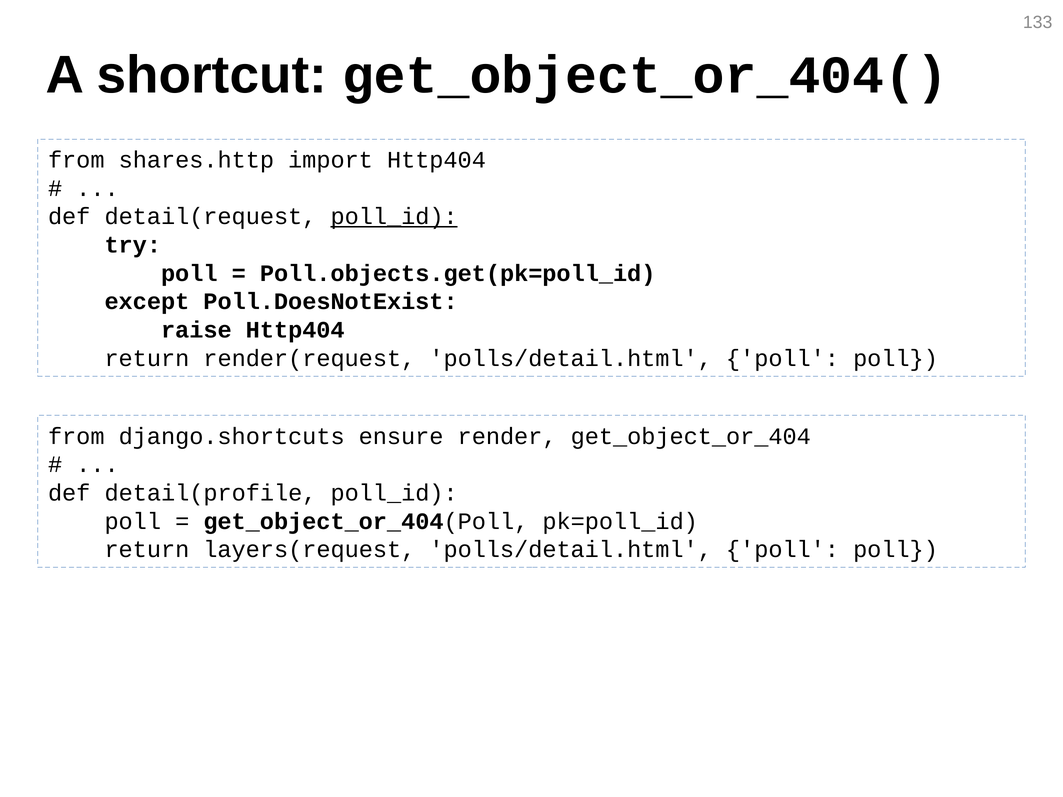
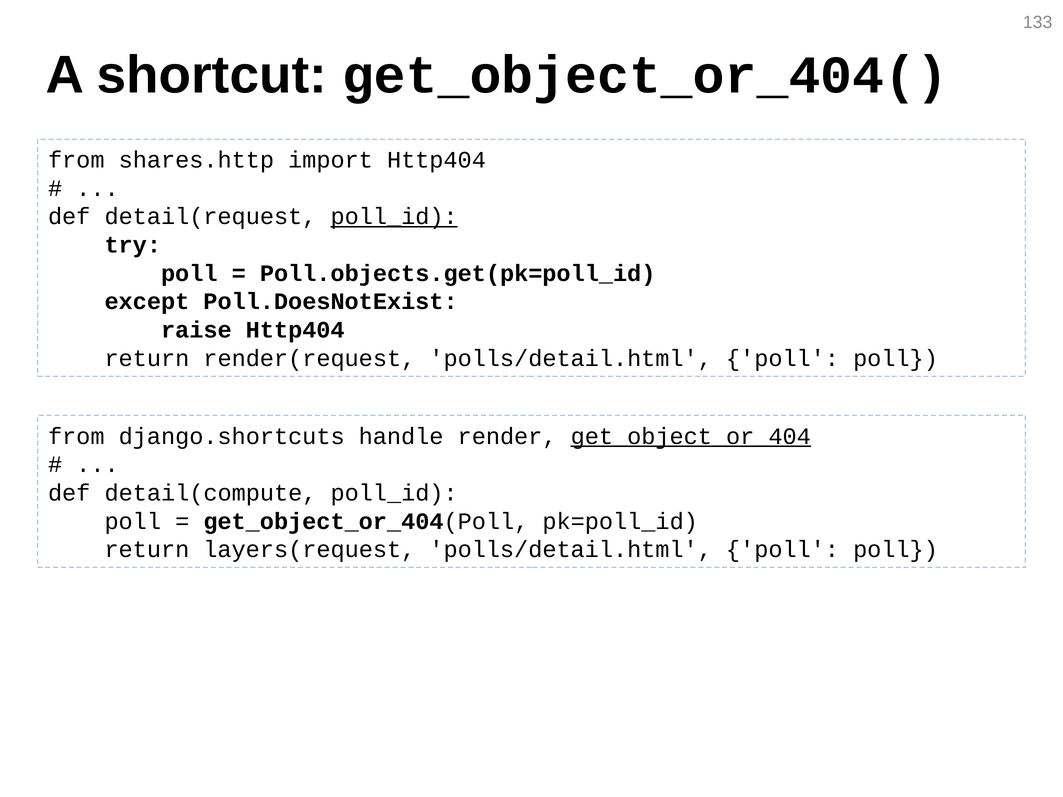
ensure: ensure -> handle
get_object_or_404 underline: none -> present
detail(profile: detail(profile -> detail(compute
